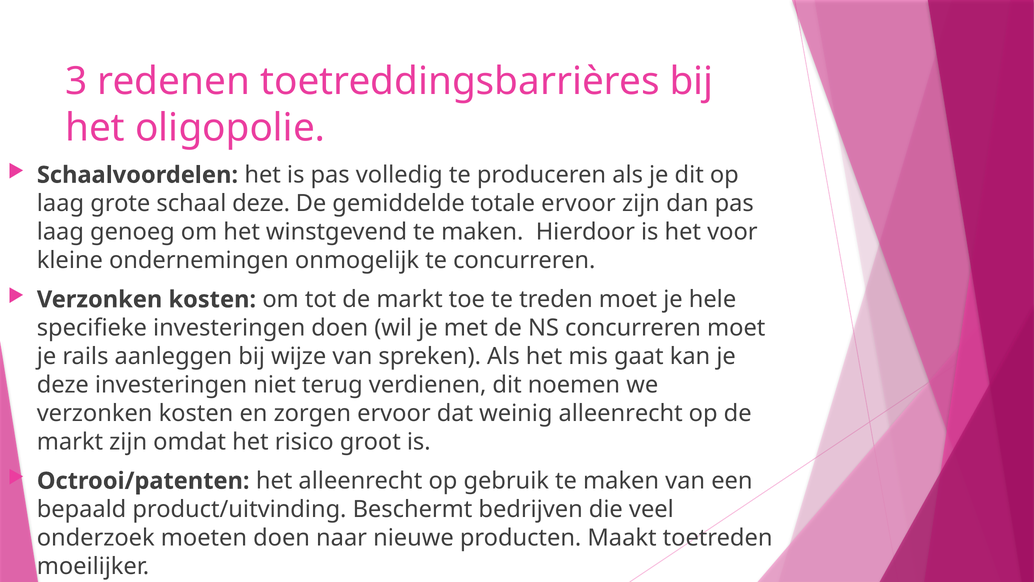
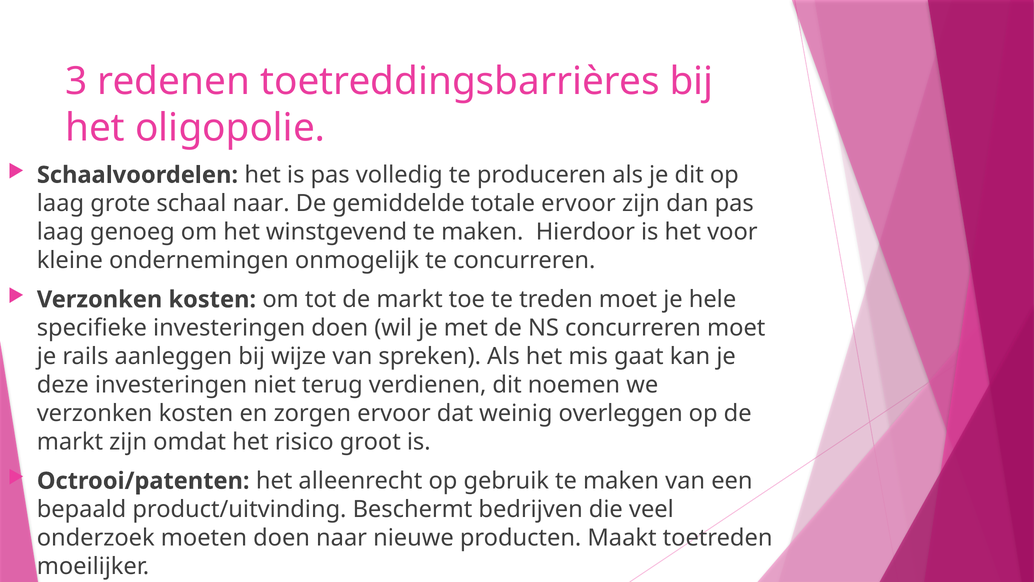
schaal deze: deze -> naar
weinig alleenrecht: alleenrecht -> overleggen
